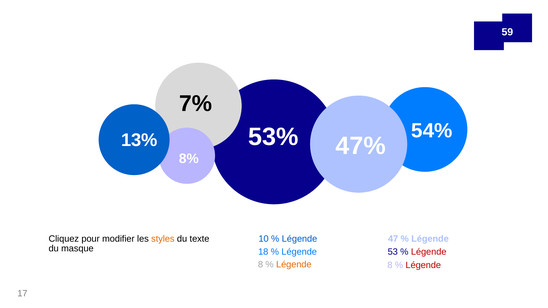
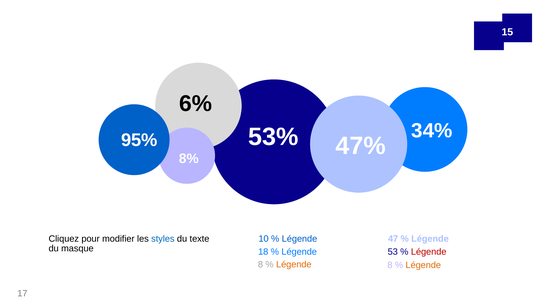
59: 59 -> 15
7%: 7% -> 6%
54%: 54% -> 34%
13%: 13% -> 95%
styles colour: orange -> blue
Légende at (423, 265) colour: red -> orange
